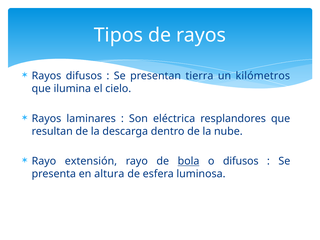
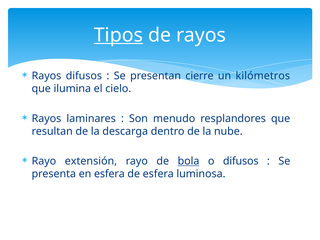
Tipos underline: none -> present
tierra: tierra -> cierre
eléctrica: eléctrica -> menudo
en altura: altura -> esfera
